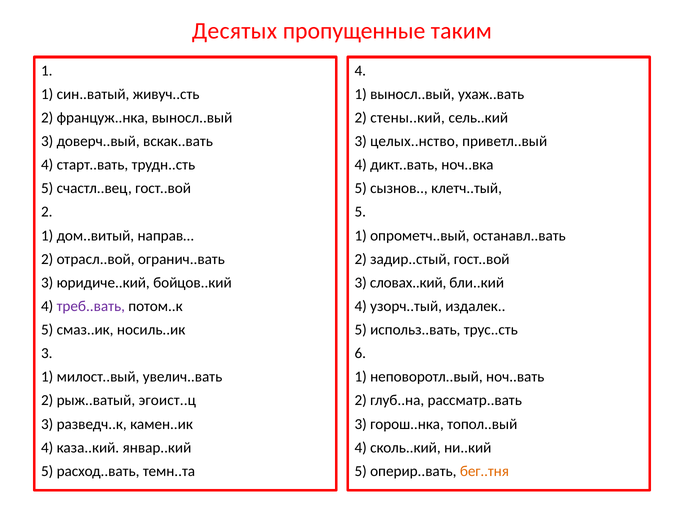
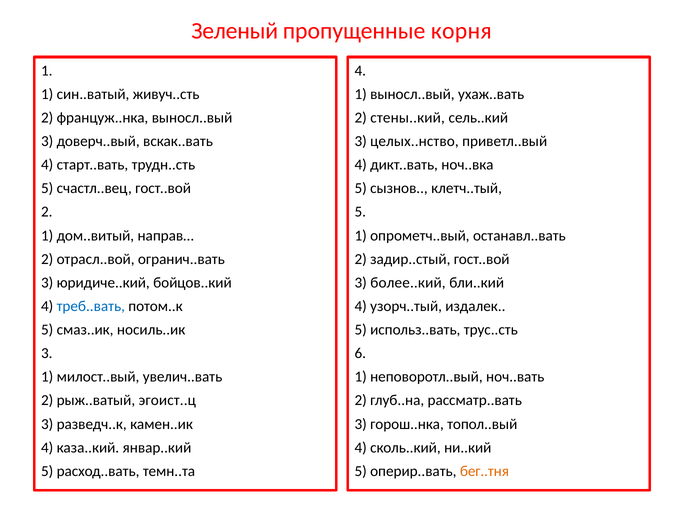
Десятых: Десятых -> Зеленый
таким: таким -> корня
словах..кий: словах..кий -> более..кий
треб..вать colour: purple -> blue
